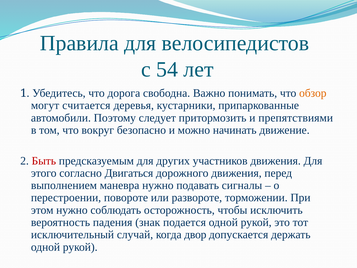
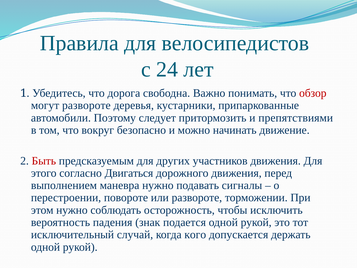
54: 54 -> 24
обзор colour: orange -> red
могут считается: считается -> развороте
двор: двор -> кого
